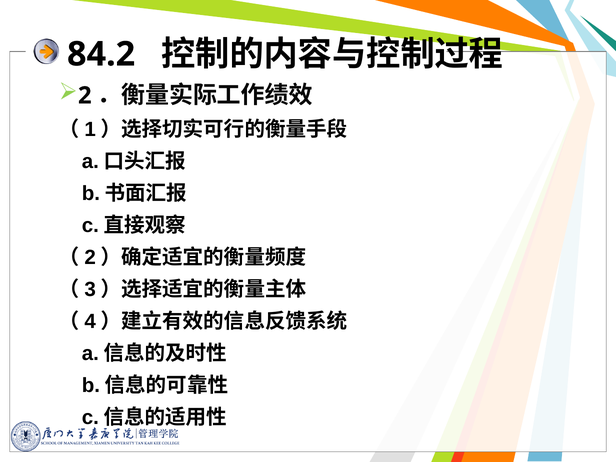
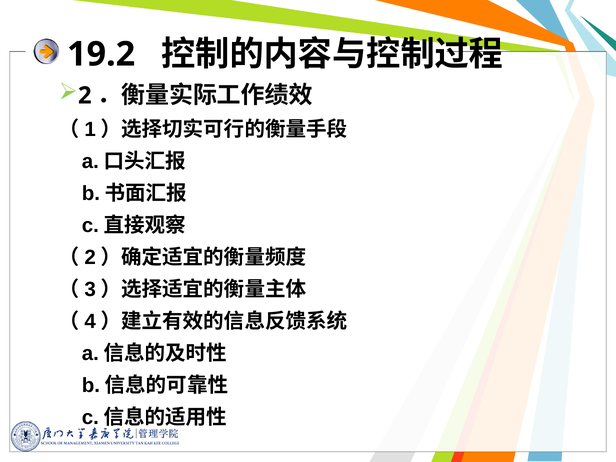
84.2: 84.2 -> 19.2
